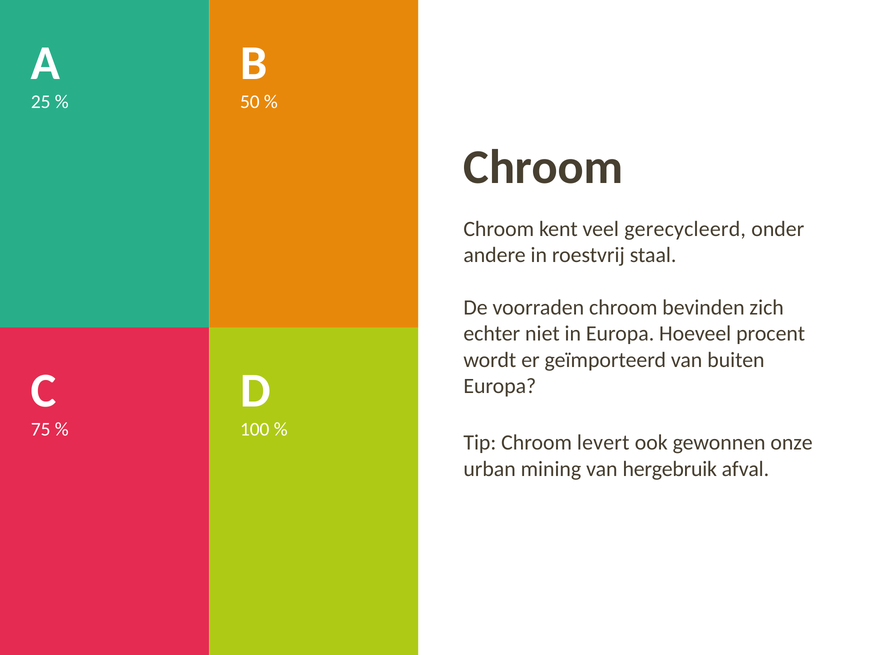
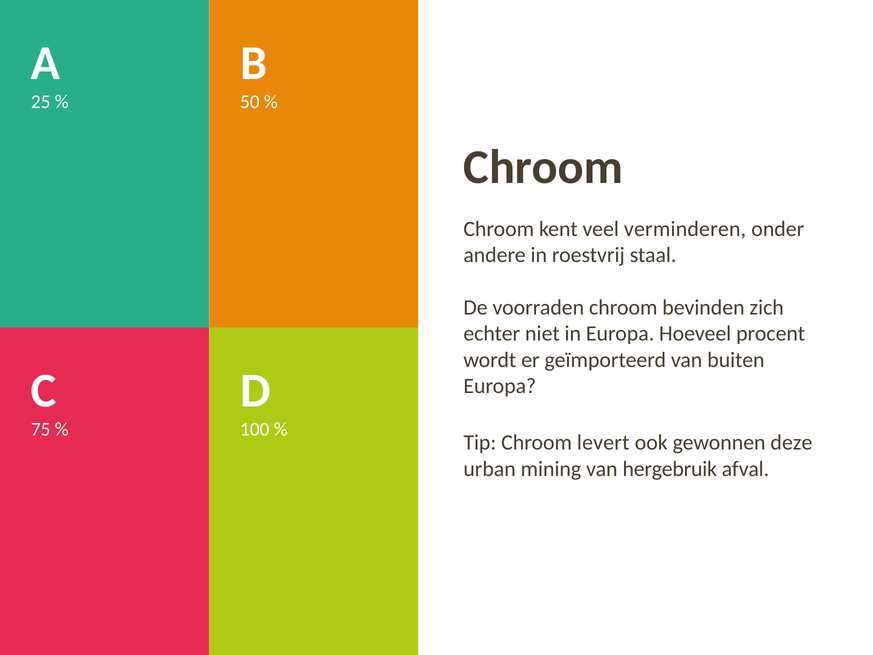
gerecycleerd: gerecycleerd -> verminderen
onze: onze -> deze
